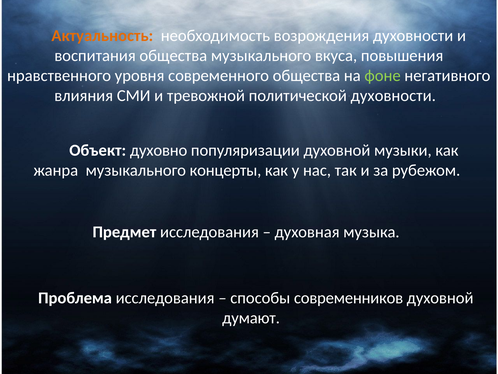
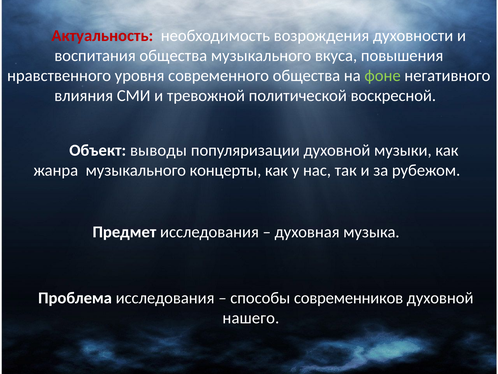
Актуальность colour: orange -> red
политической духовности: духовности -> воскресной
духовно: духовно -> выводы
думают: думают -> нашего
